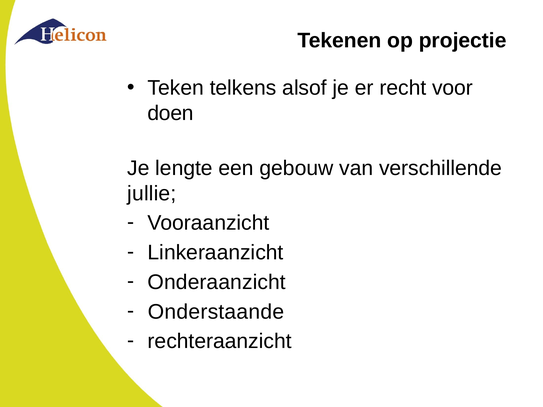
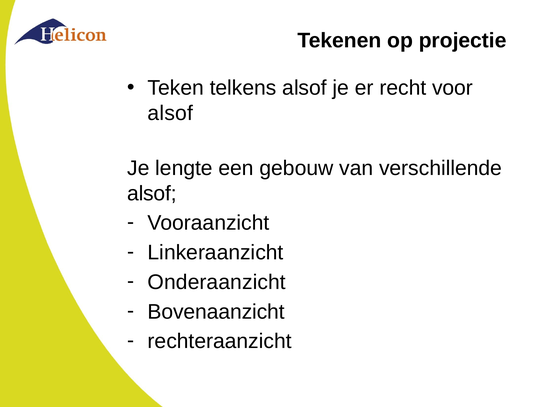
doen at (171, 113): doen -> alsof
jullie at (152, 194): jullie -> alsof
Onderstaande: Onderstaande -> Bovenaanzicht
